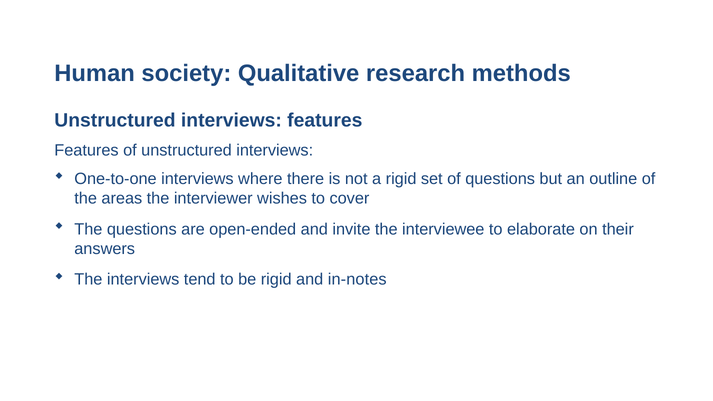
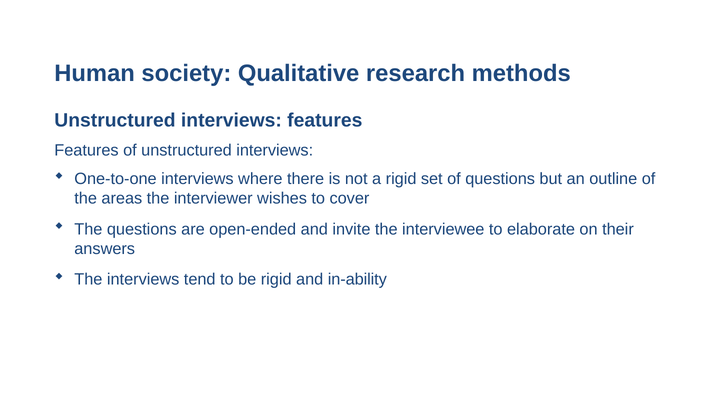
in-notes: in-notes -> in-ability
